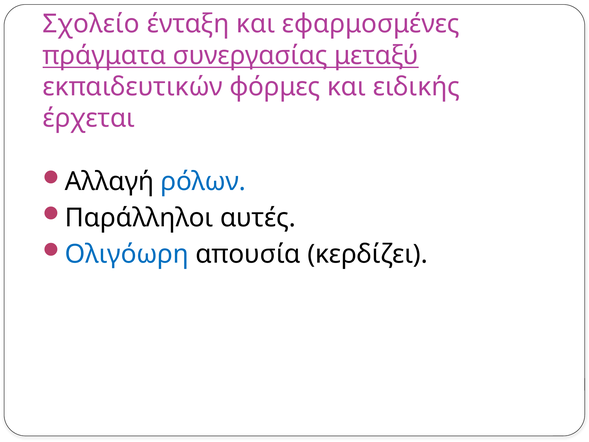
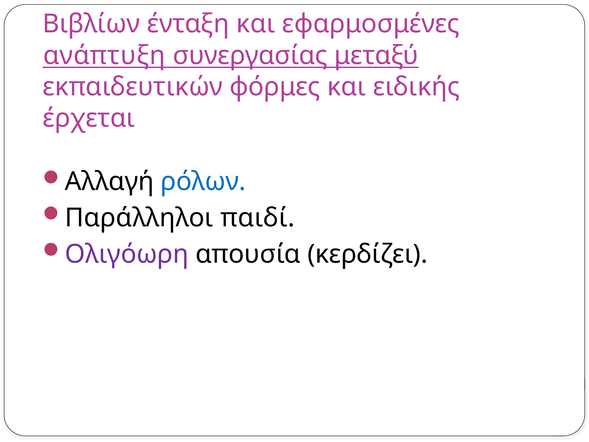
Σχολείο: Σχολείο -> Βιβλίων
πράγματα: πράγματα -> ανάπτυξη
αυτές: αυτές -> παιδί
Ολιγόωρη colour: blue -> purple
